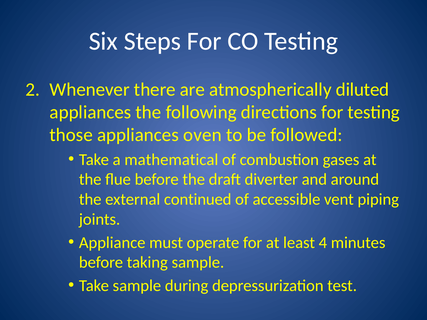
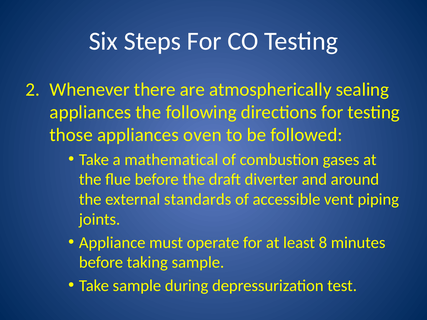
diluted: diluted -> sealing
continued: continued -> standards
4: 4 -> 8
